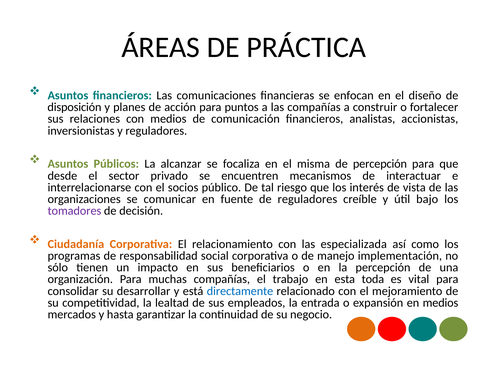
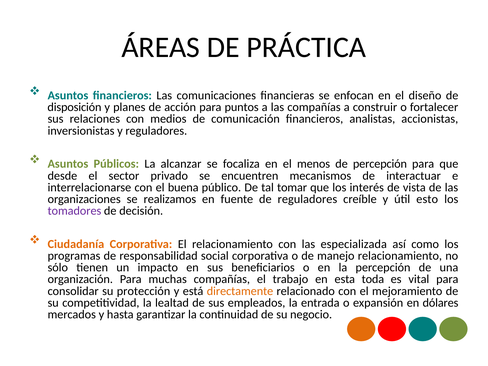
misma: misma -> menos
socios: socios -> buena
riesgo: riesgo -> tomar
comunicar: comunicar -> realizamos
bajo: bajo -> esto
manejo implementación: implementación -> relacionamiento
desarrollar: desarrollar -> protección
directamente colour: blue -> orange
en medios: medios -> dólares
